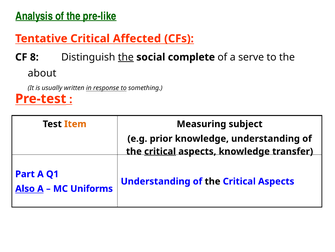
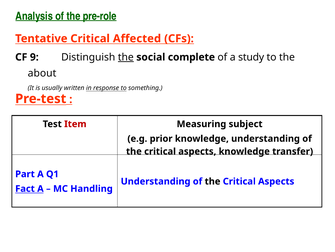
pre-like: pre-like -> pre-role
8: 8 -> 9
serve: serve -> study
Item colour: orange -> red
critical at (160, 151) underline: present -> none
Also: Also -> Fact
Uniforms: Uniforms -> Handling
